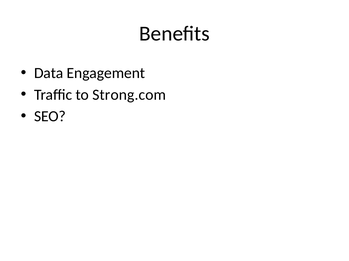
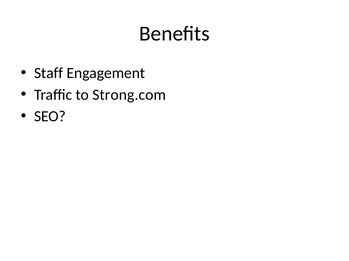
Data: Data -> Staff
